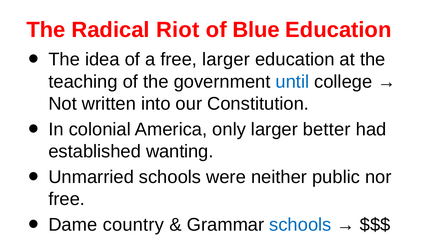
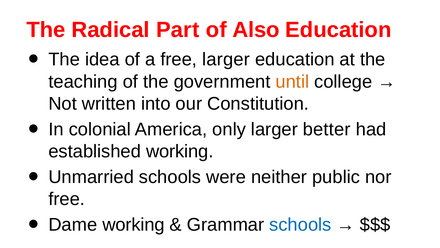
Riot: Riot -> Part
Blue: Blue -> Also
until colour: blue -> orange
established wanting: wanting -> working
Dame country: country -> working
